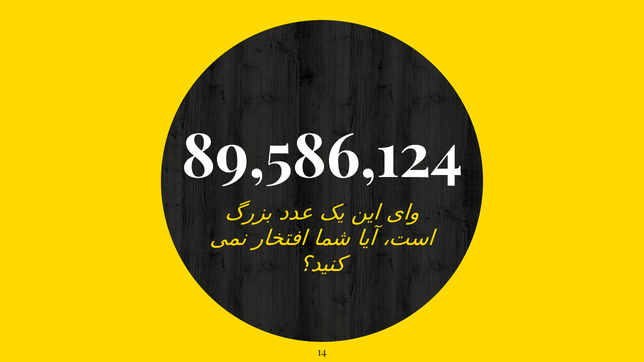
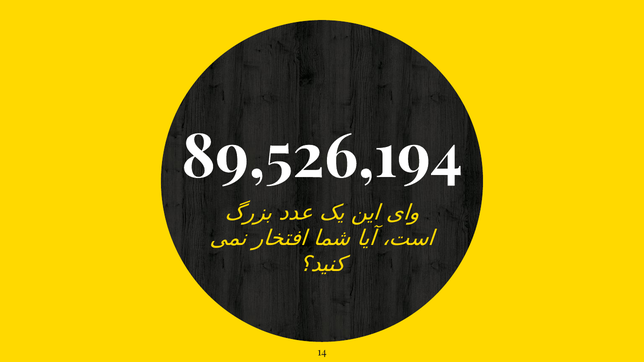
89,586,124: 89,586,124 -> 89,526,194
